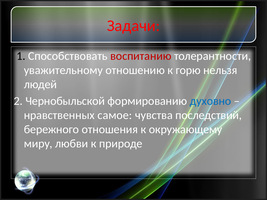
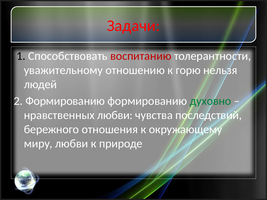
2 Чернобыльской: Чернобыльской -> Формированию
духовно colour: blue -> green
нравственных самое: самое -> любви
